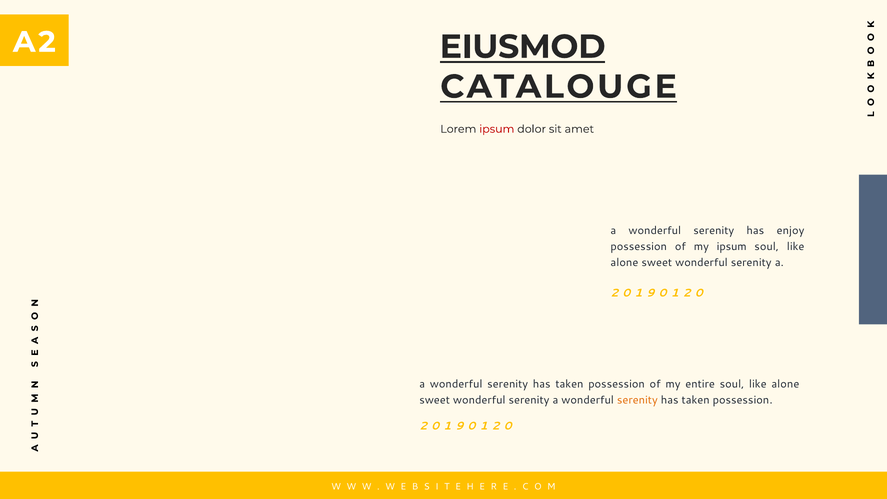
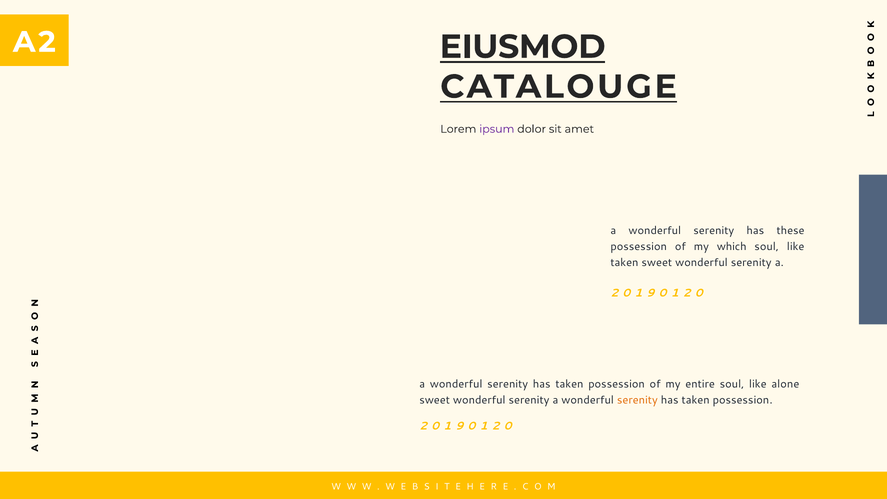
ipsum at (497, 129) colour: red -> purple
enjoy: enjoy -> these
my ipsum: ipsum -> which
alone at (624, 263): alone -> taken
